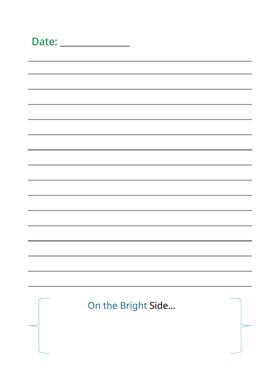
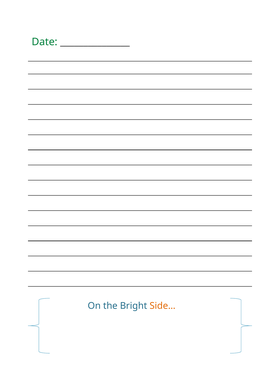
Side… colour: black -> orange
